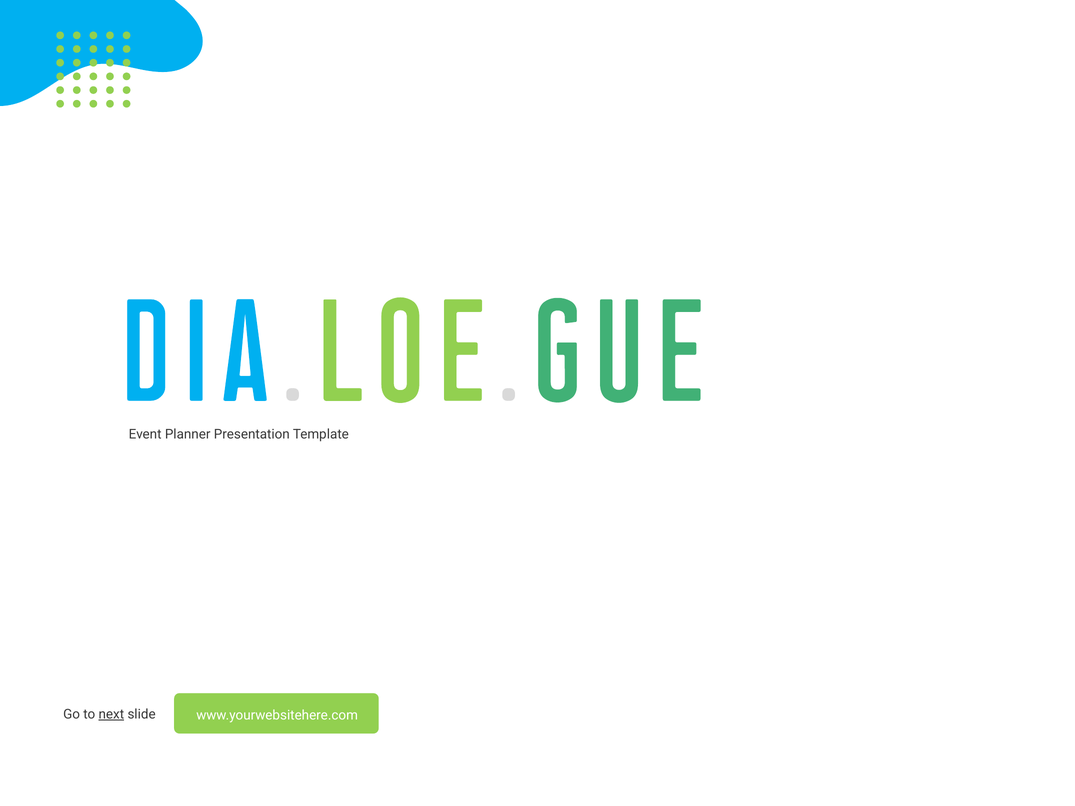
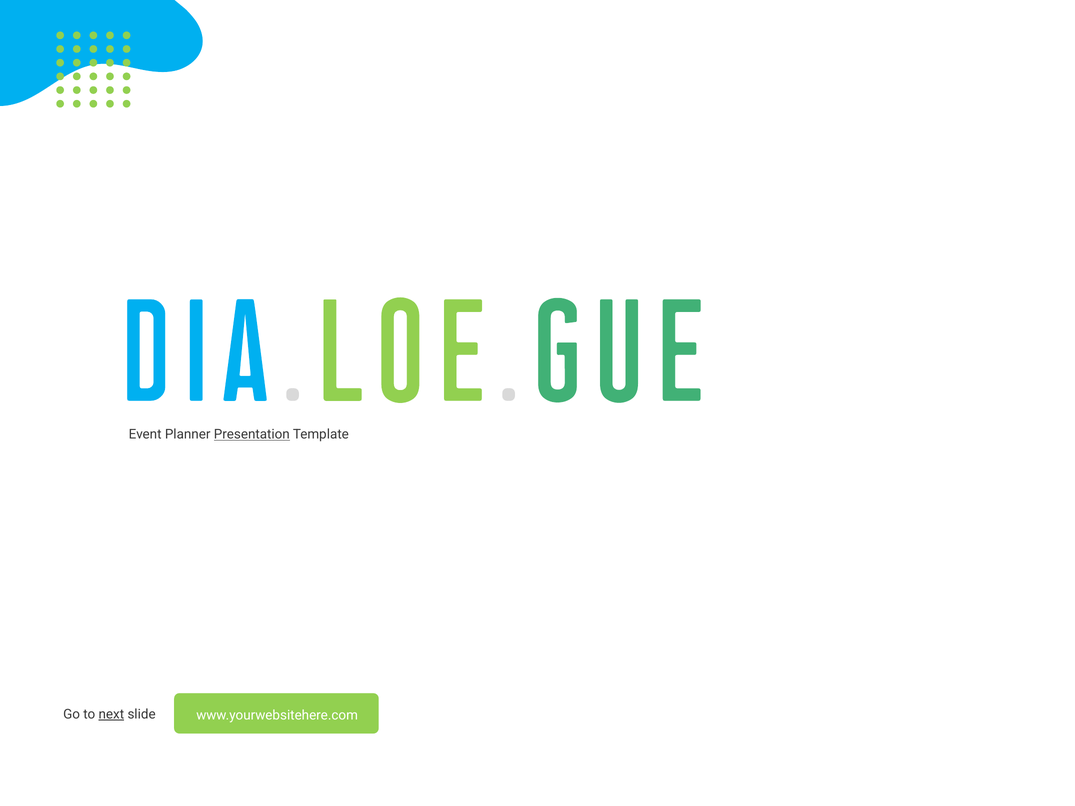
Presentation underline: none -> present
